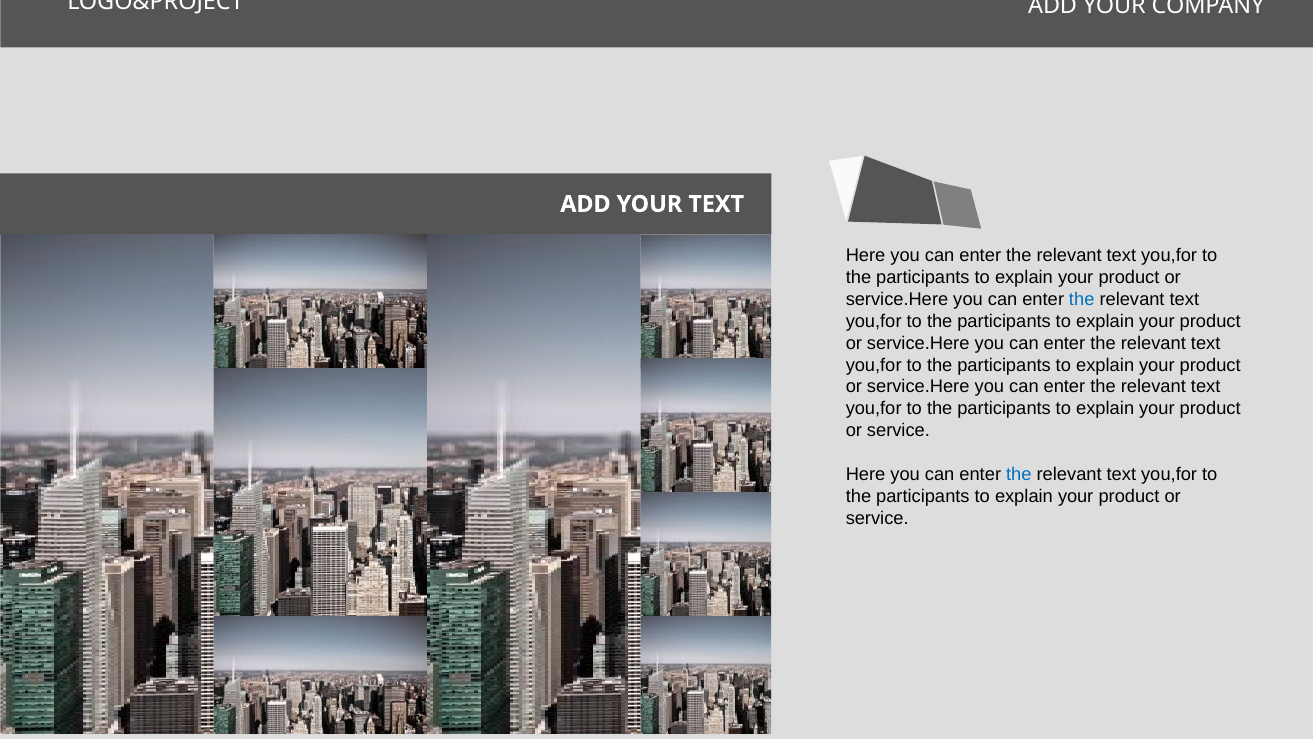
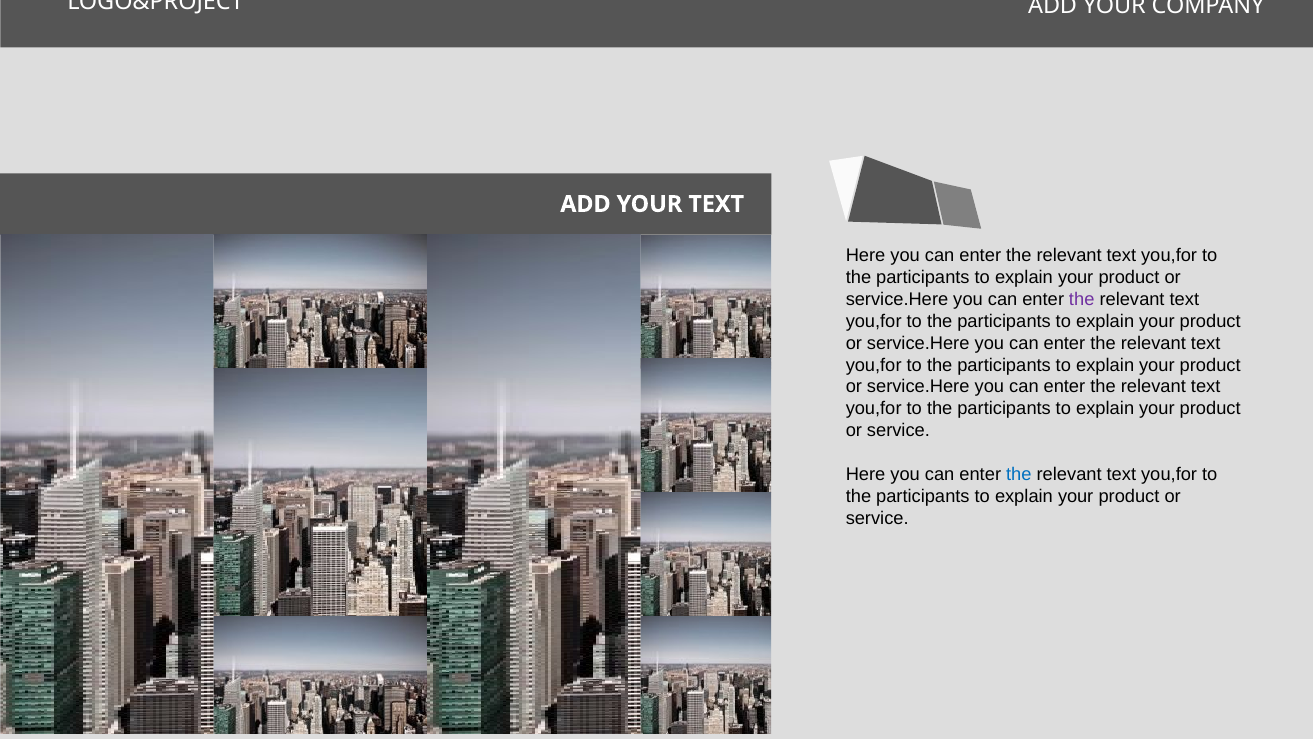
the at (1082, 299) colour: blue -> purple
